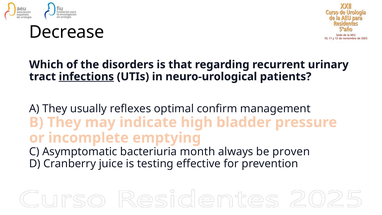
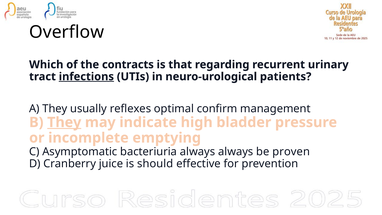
Decrease: Decrease -> Overflow
disorders: disorders -> contracts
They at (64, 122) underline: none -> present
bacteriuria month: month -> always
testing: testing -> should
